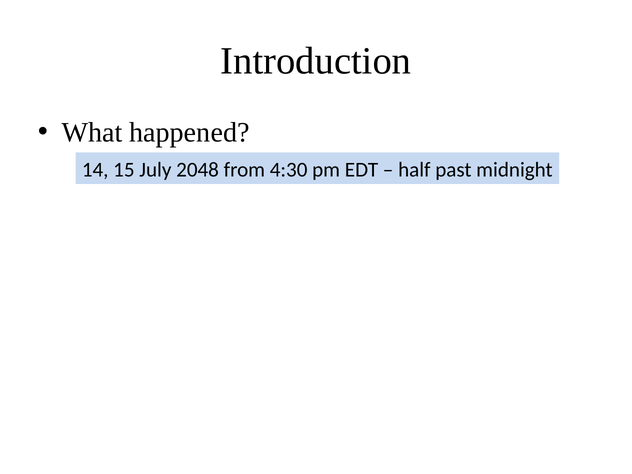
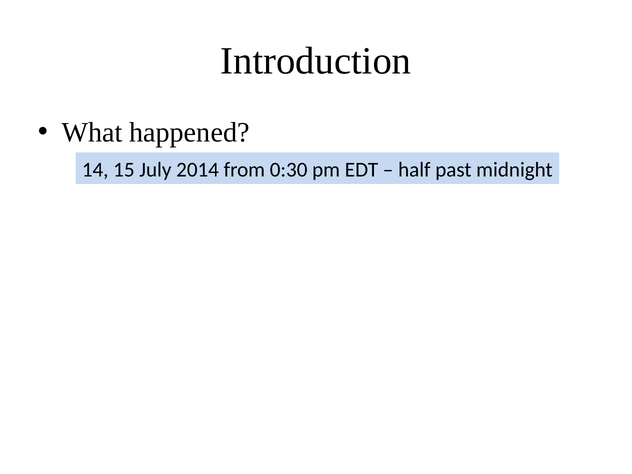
2048: 2048 -> 2014
4:30: 4:30 -> 0:30
